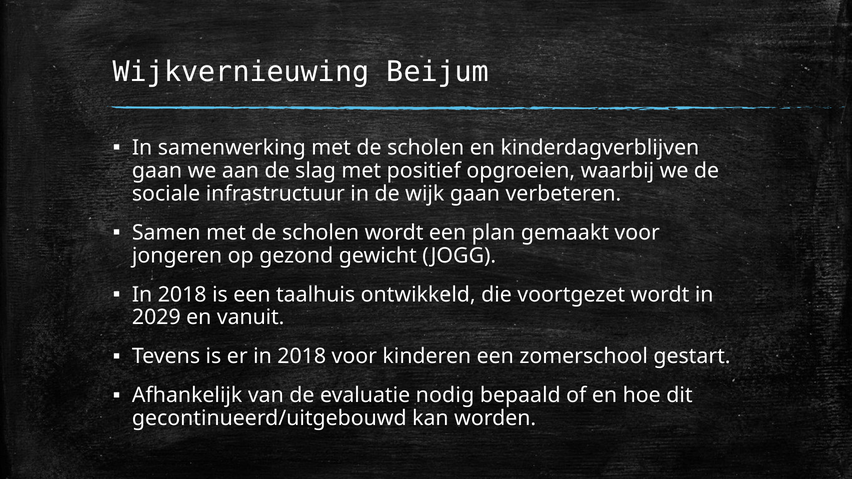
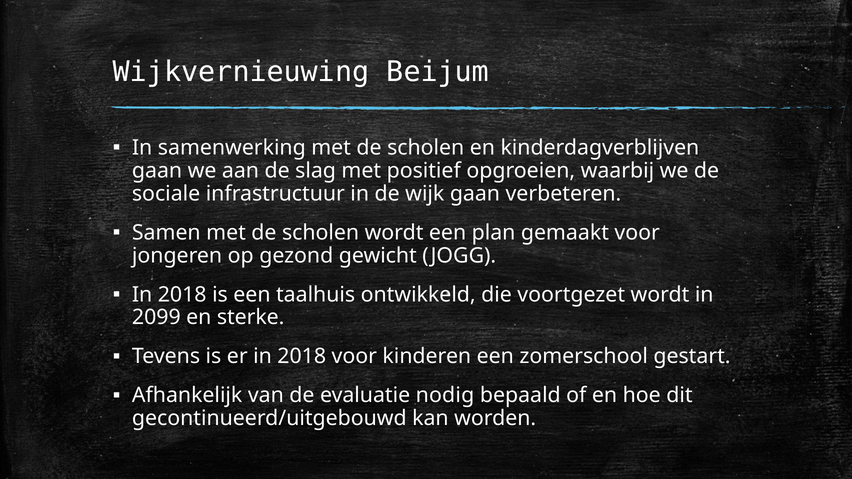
2029: 2029 -> 2099
vanuit: vanuit -> sterke
